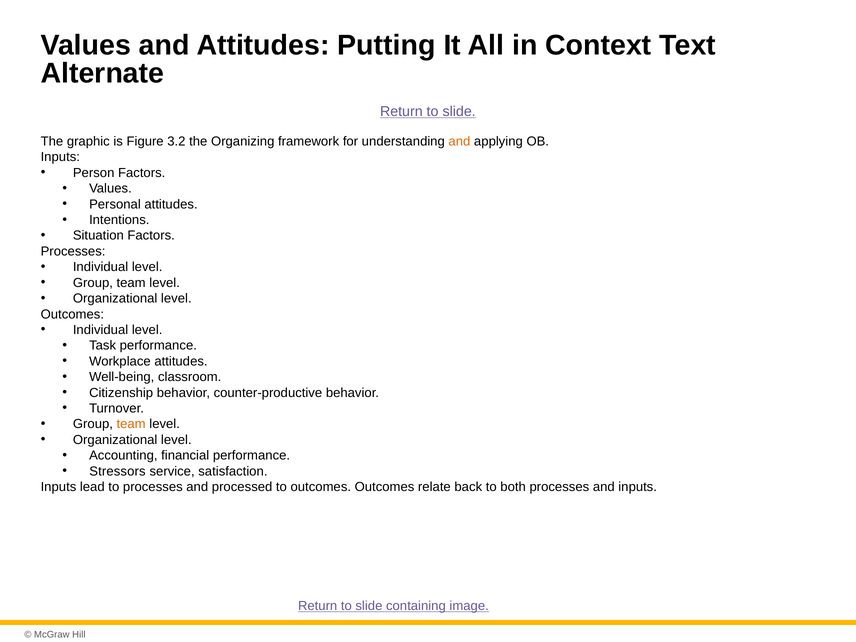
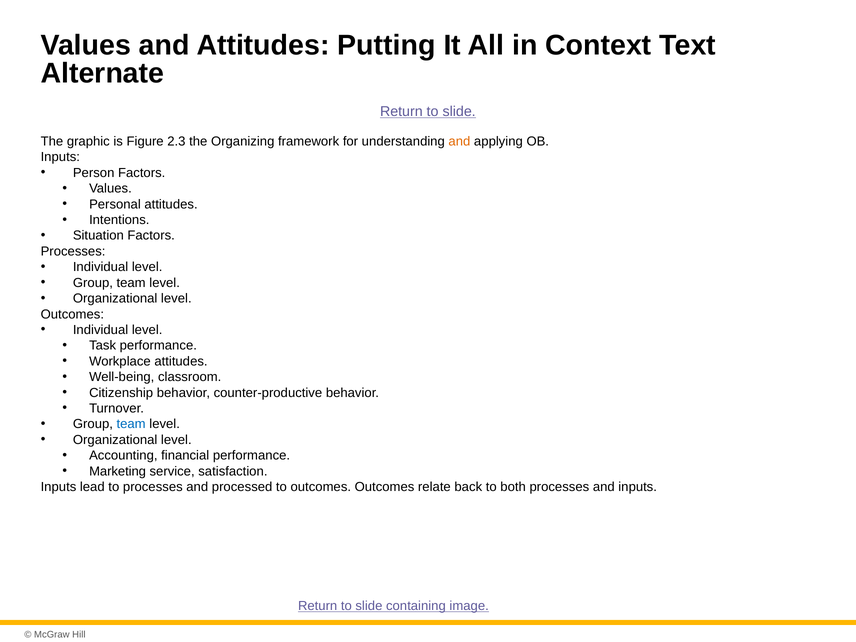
3.2: 3.2 -> 2.3
team at (131, 424) colour: orange -> blue
Stressors: Stressors -> Marketing
